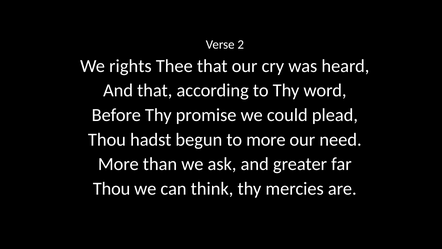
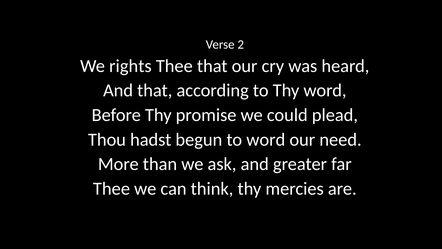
to more: more -> word
Thou at (112, 188): Thou -> Thee
